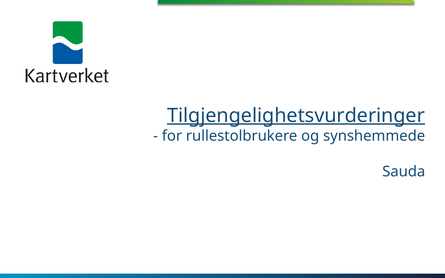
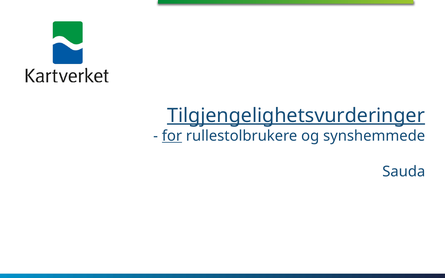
for underline: none -> present
